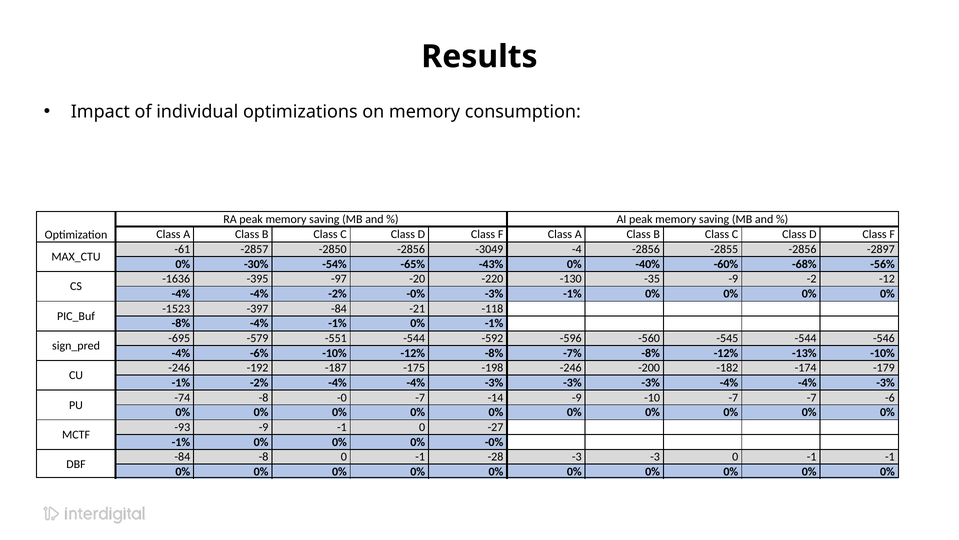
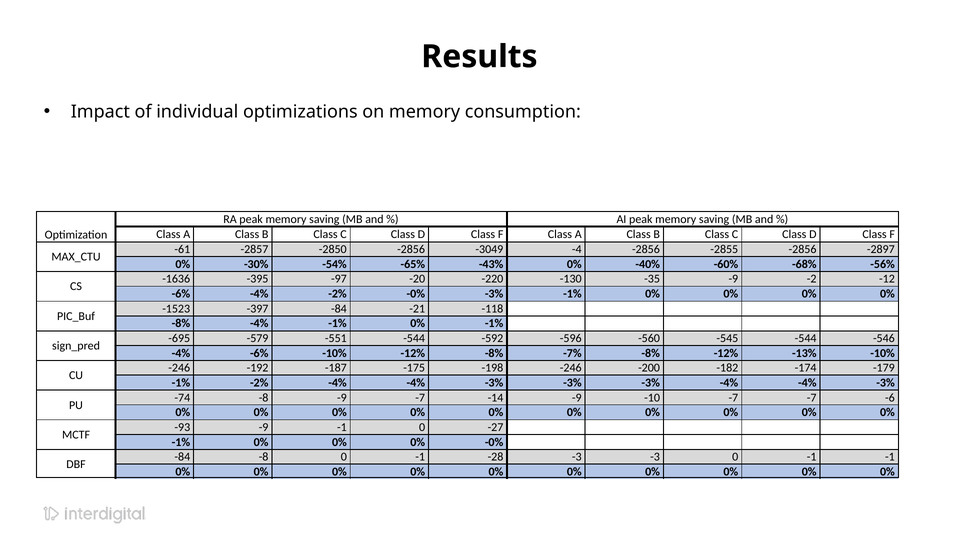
-4% at (181, 294): -4% -> -6%
-8 -0: -0 -> -9
